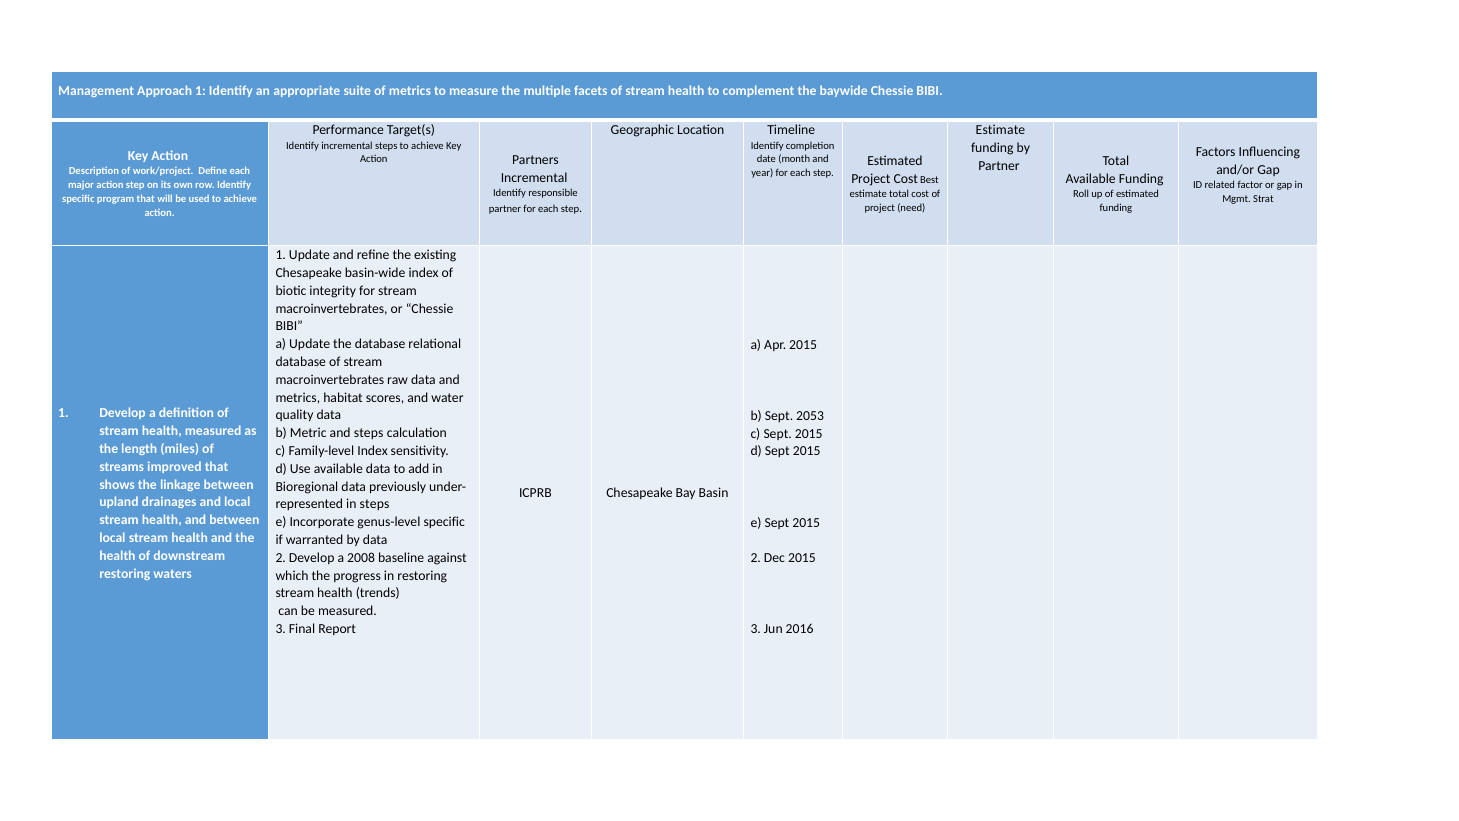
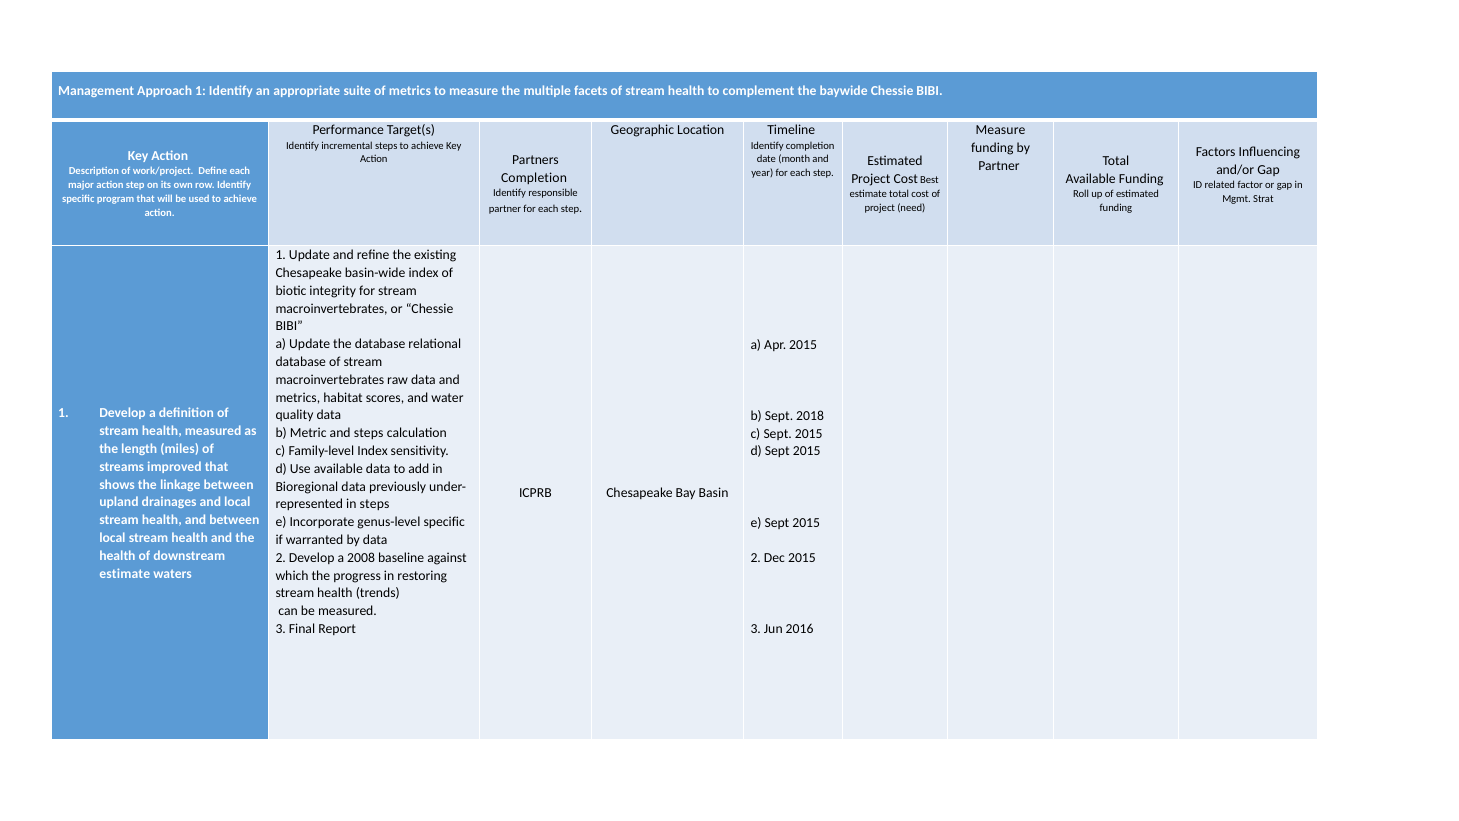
Estimate at (1000, 130): Estimate -> Measure
Incremental at (534, 177): Incremental -> Completion
2053: 2053 -> 2018
restoring at (125, 573): restoring -> estimate
